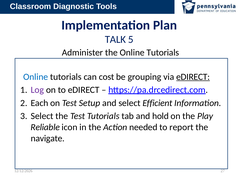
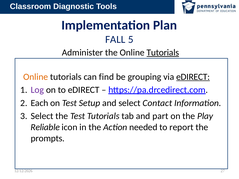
TALK: TALK -> FALL
Tutorials at (163, 53) underline: none -> present
Online at (36, 77) colour: blue -> orange
cost: cost -> find
Efficient: Efficient -> Contact
hold: hold -> part
navigate: navigate -> prompts
